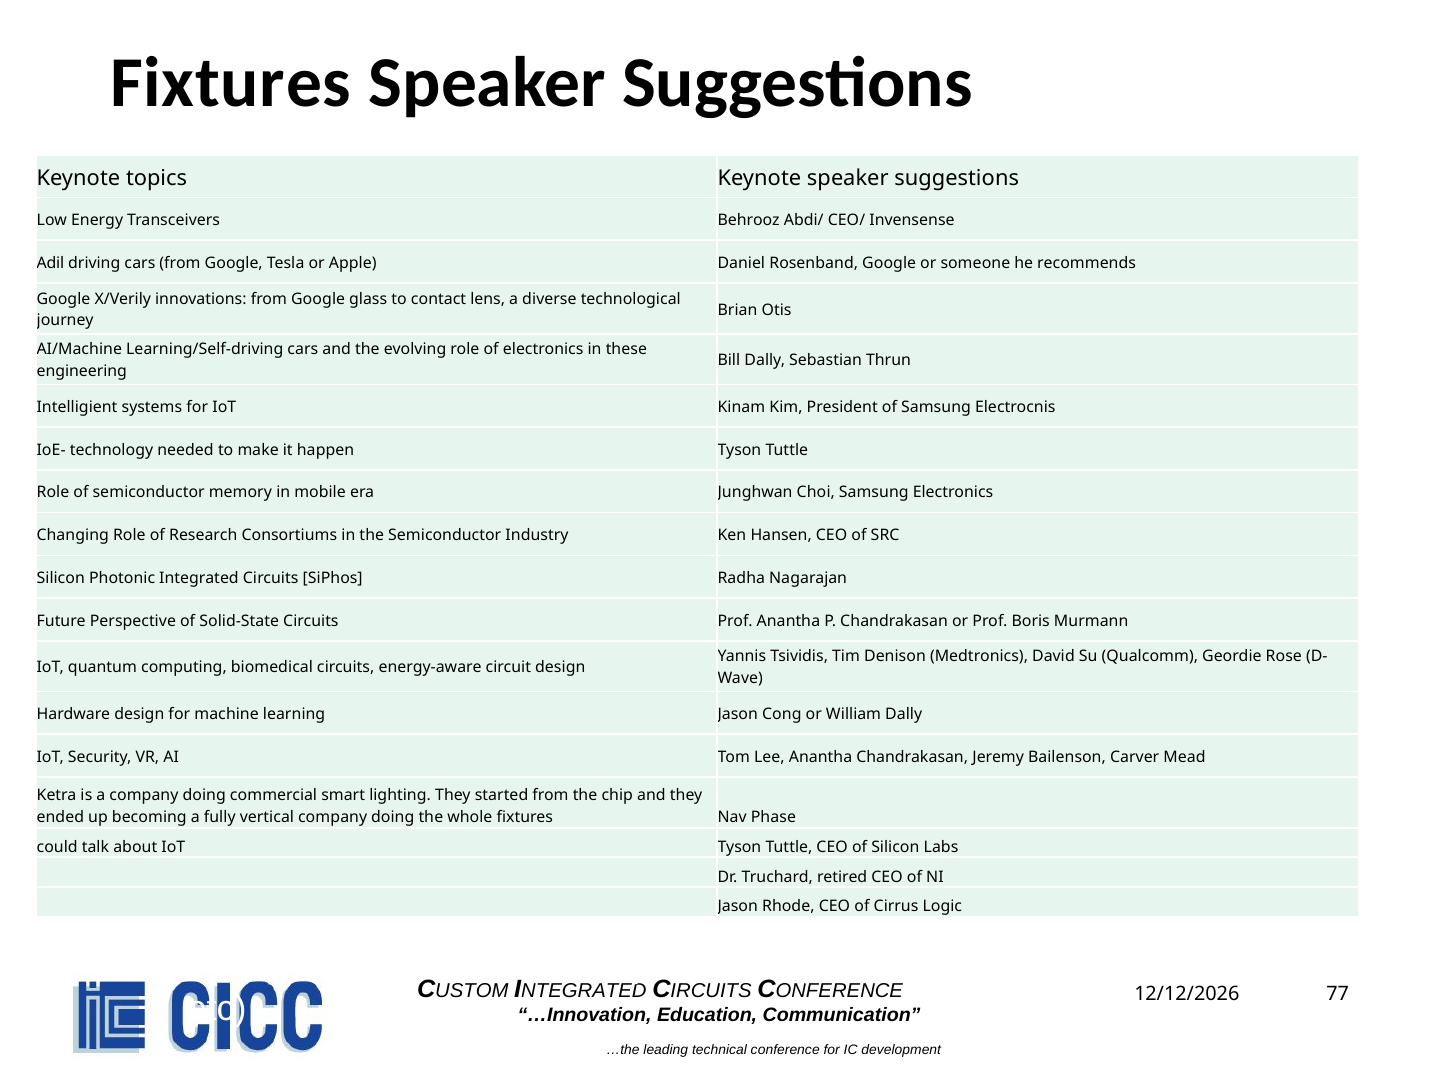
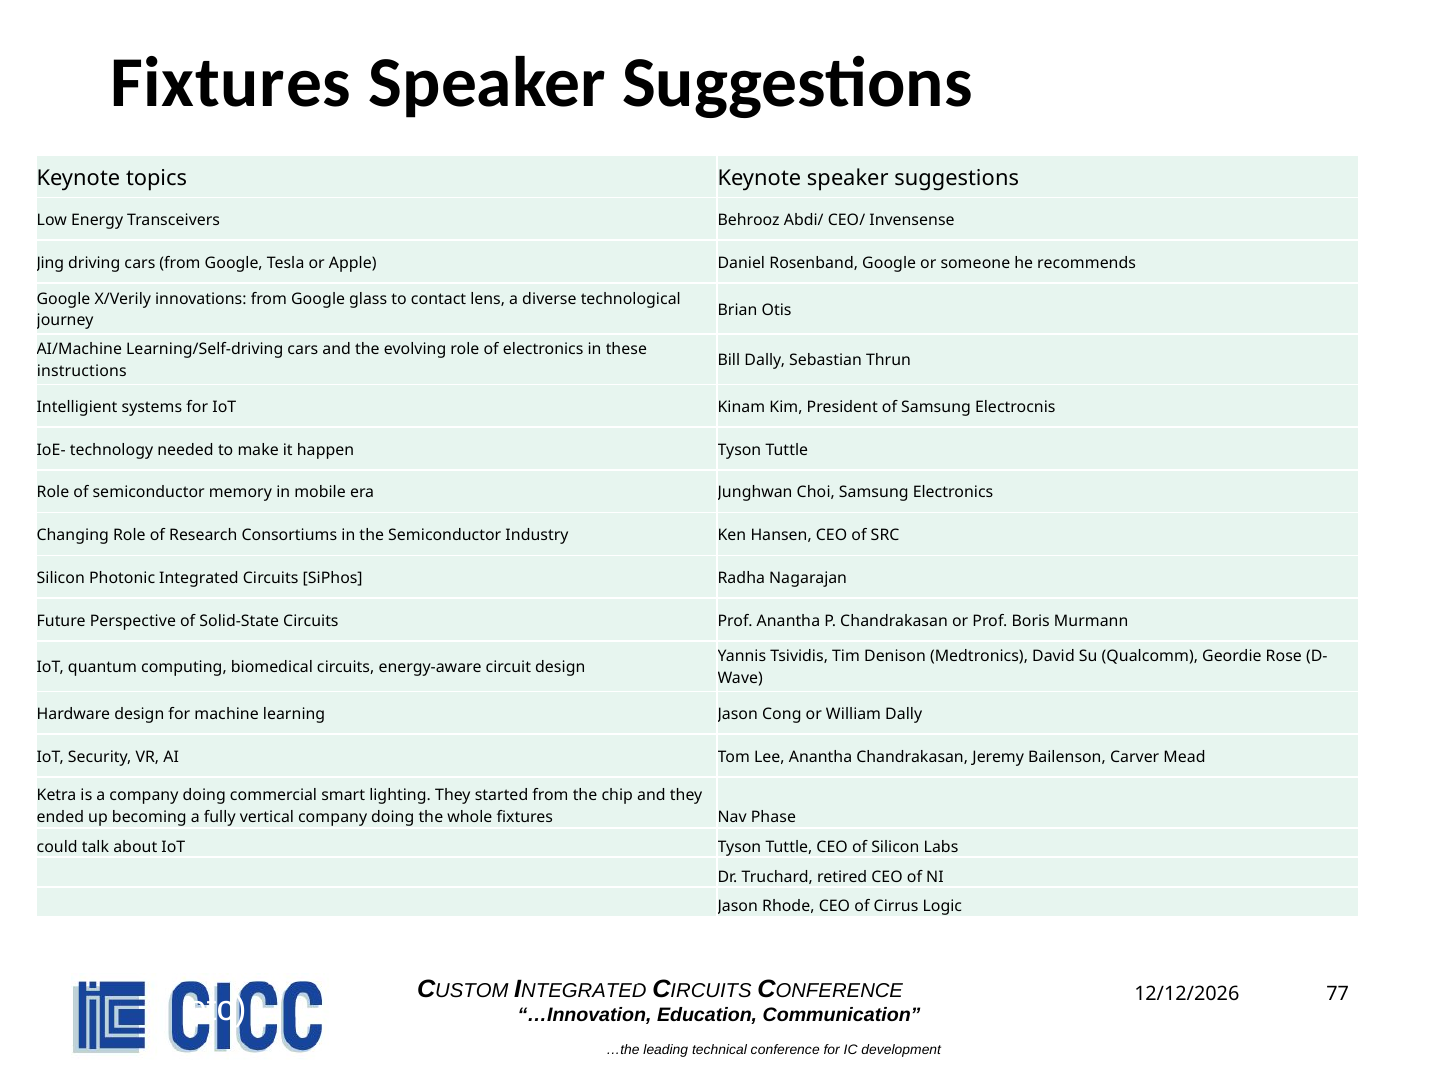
Adil: Adil -> Jing
engineering: engineering -> instructions
